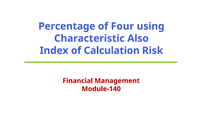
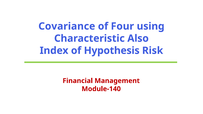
Percentage: Percentage -> Covariance
Calculation: Calculation -> Hypothesis
